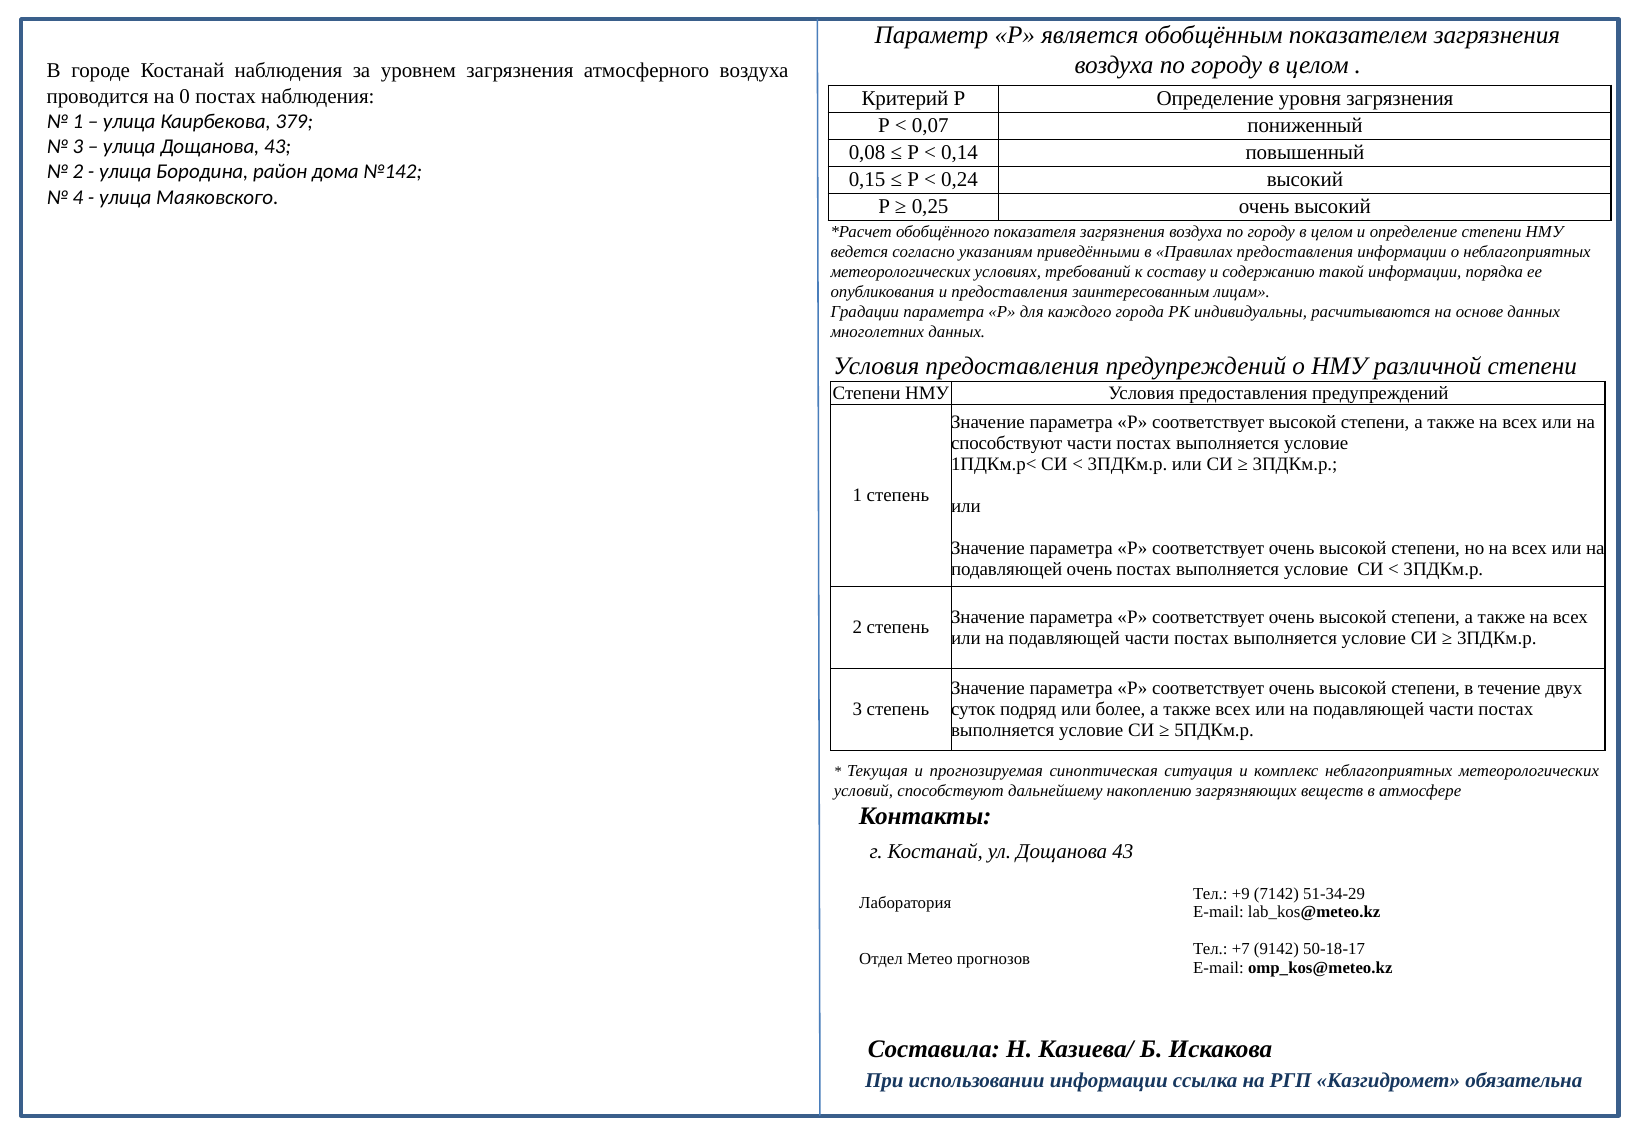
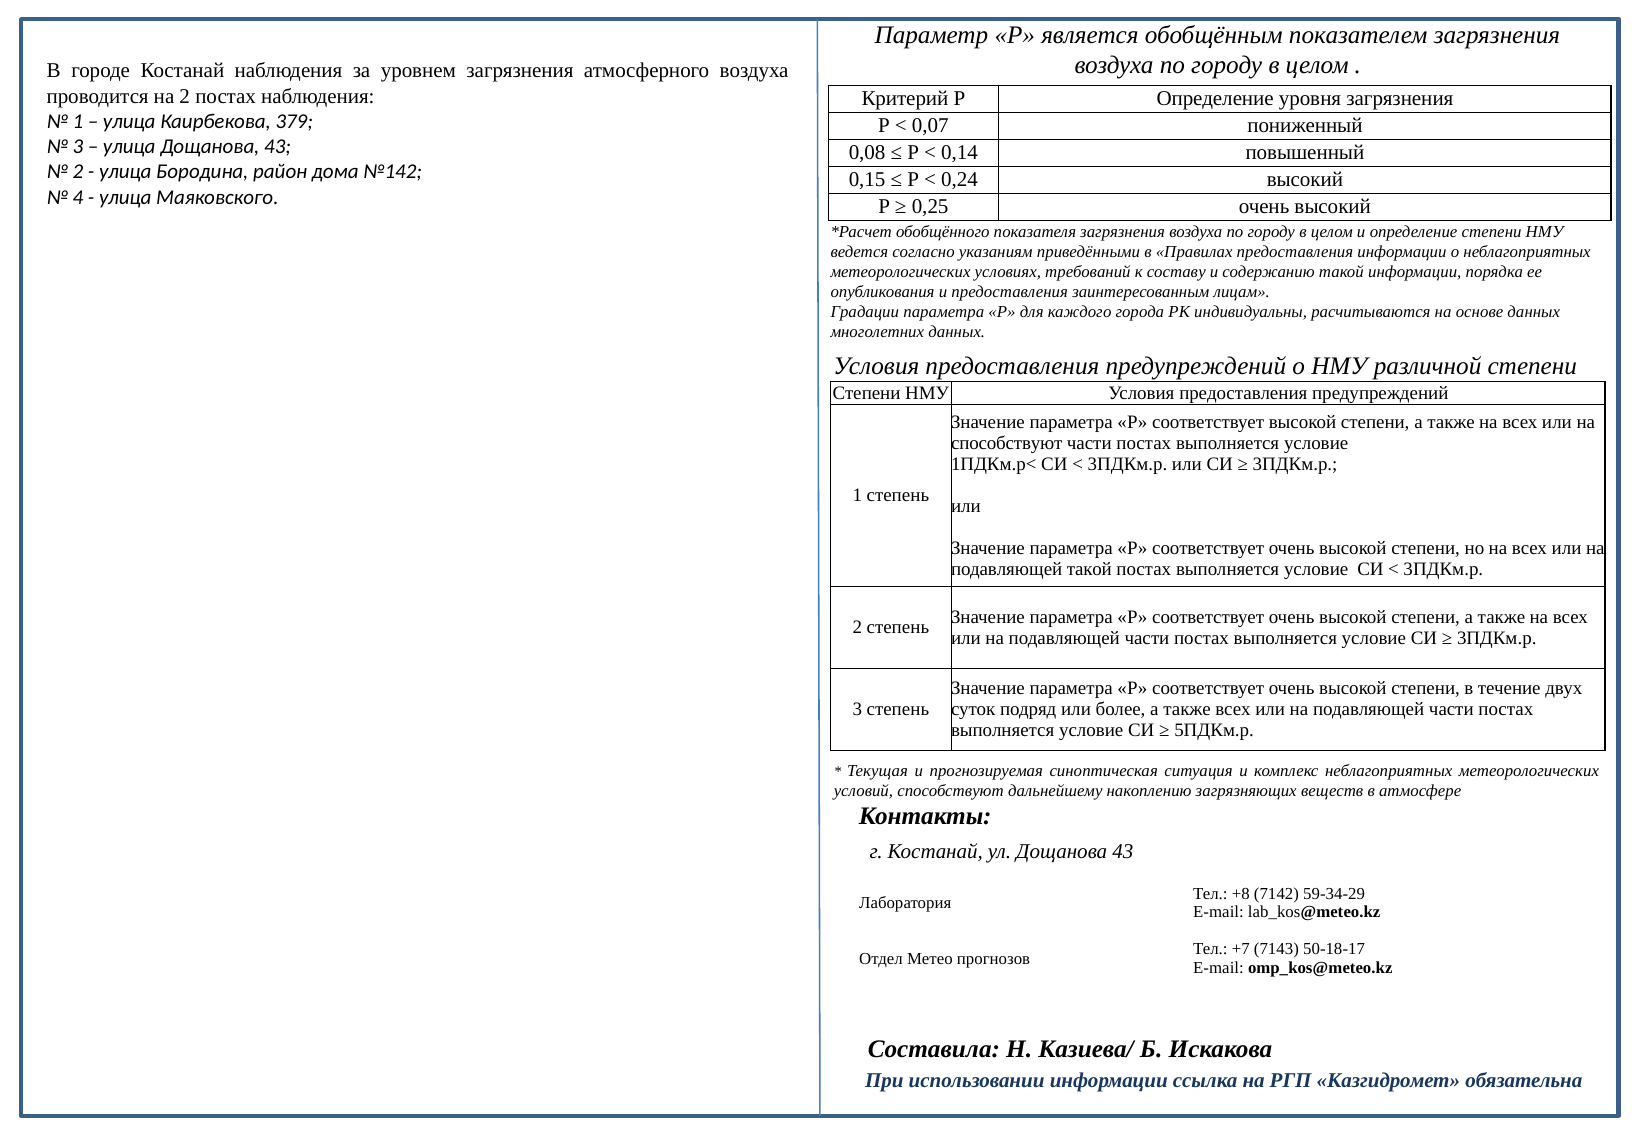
на 0: 0 -> 2
подавляющей очень: очень -> такой
+9: +9 -> +8
51-34-29: 51-34-29 -> 59-34-29
9142: 9142 -> 7143
